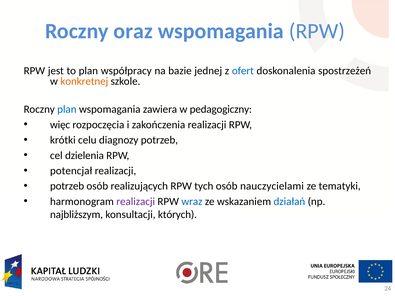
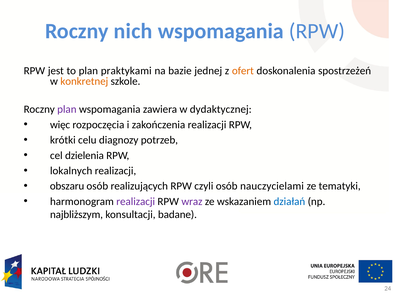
oraz: oraz -> nich
współpracy: współpracy -> praktykami
ofert colour: blue -> orange
plan at (67, 109) colour: blue -> purple
pedagogiczny: pedagogiczny -> dydaktycznej
potencjał: potencjał -> lokalnych
potrzeb at (67, 186): potrzeb -> obszaru
tych: tych -> czyli
wraz colour: blue -> purple
których: których -> badane
